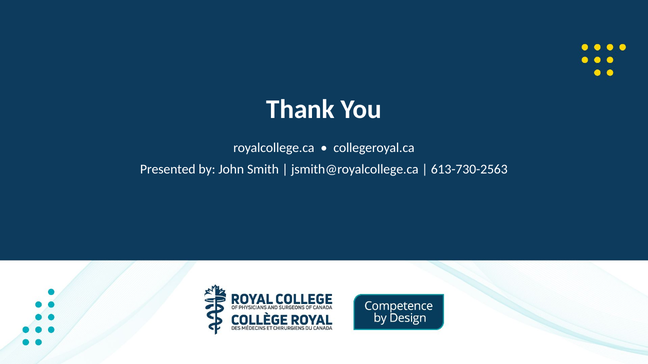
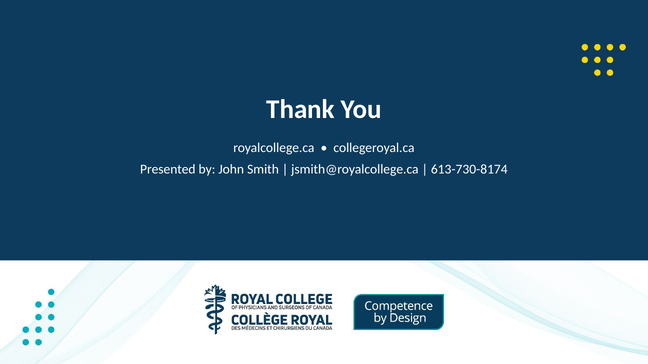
613-730-2563: 613-730-2563 -> 613-730-8174
